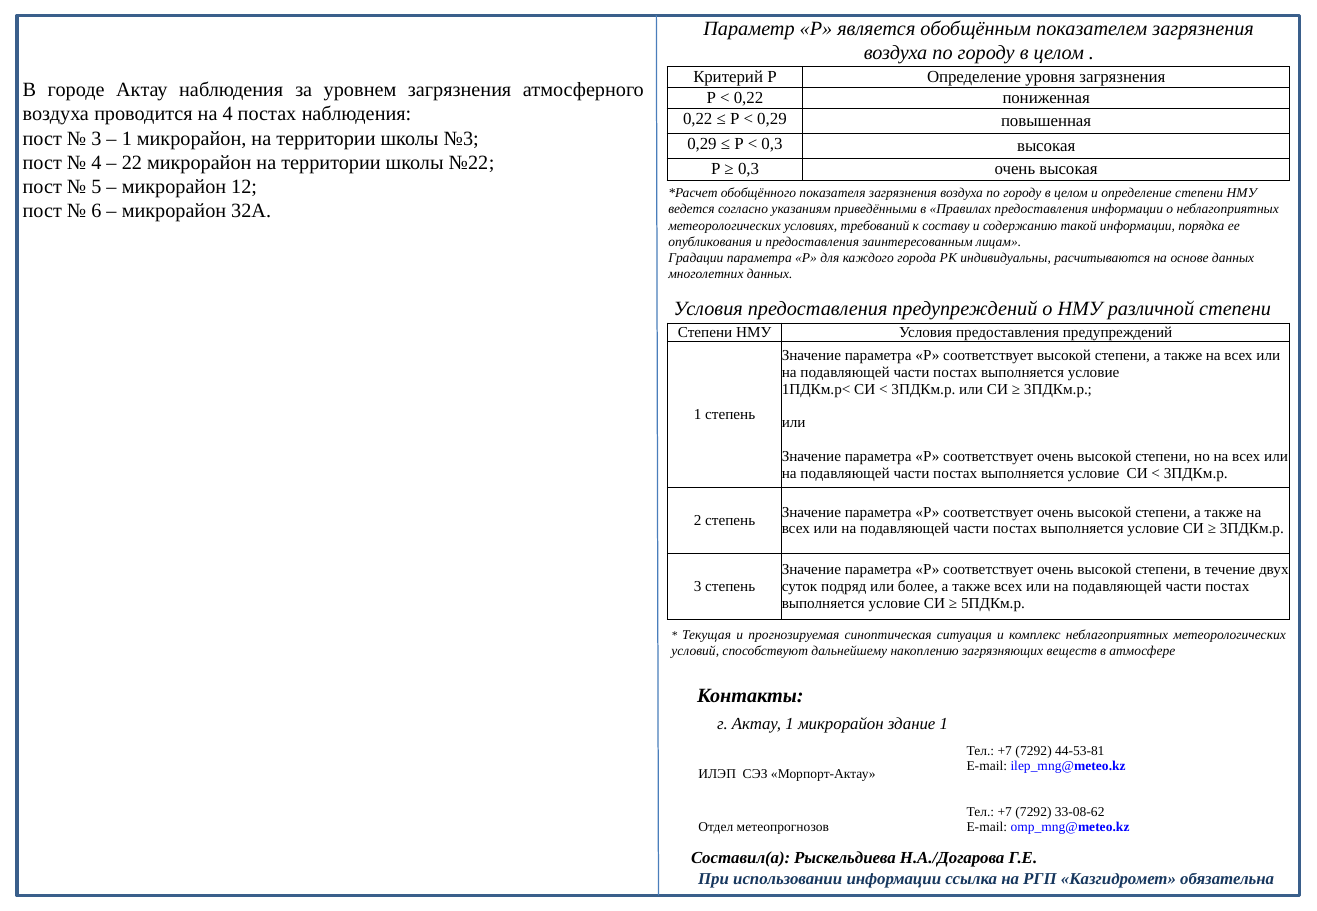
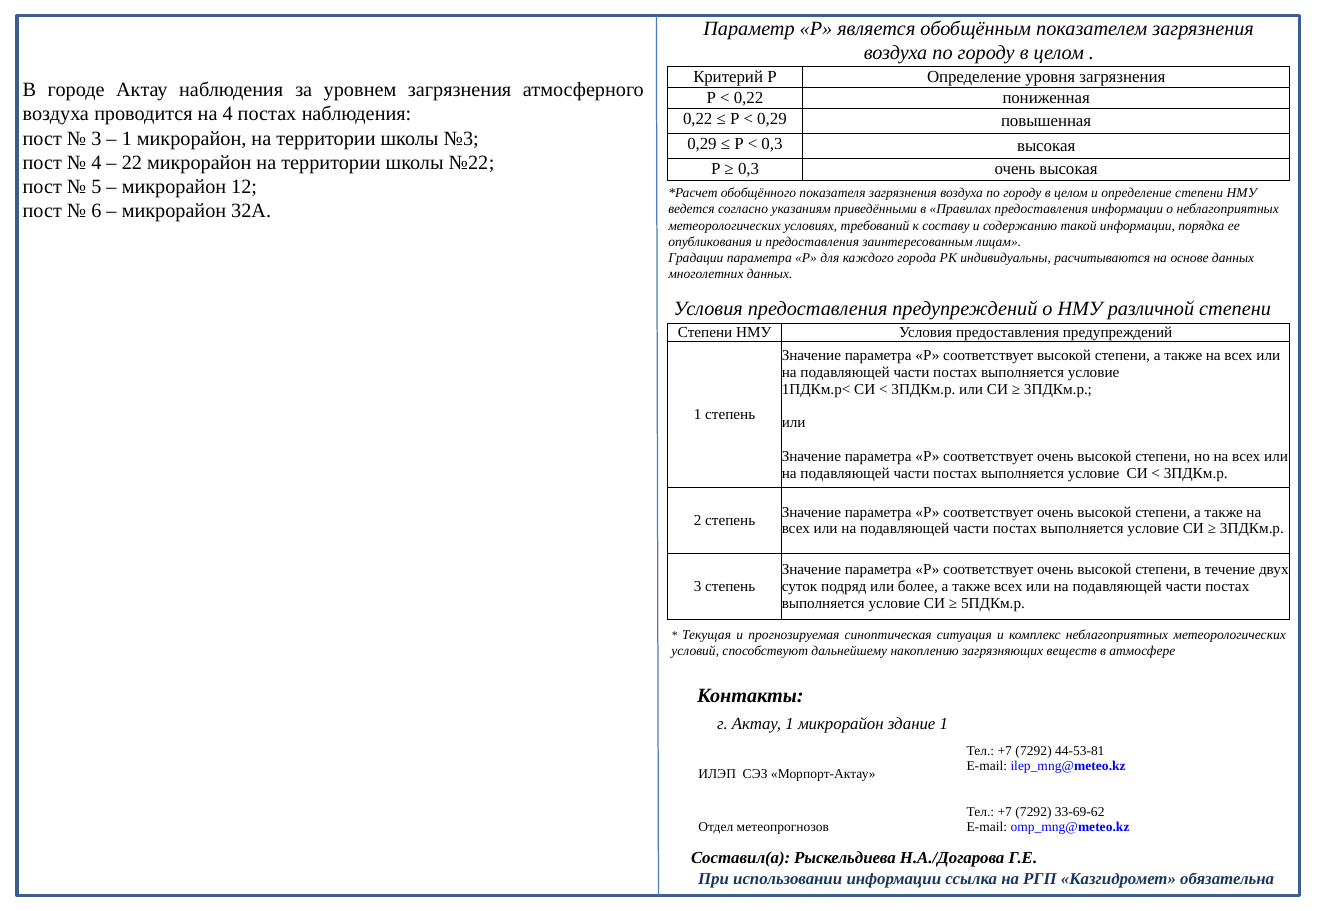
33-08-62: 33-08-62 -> 33-69-62
